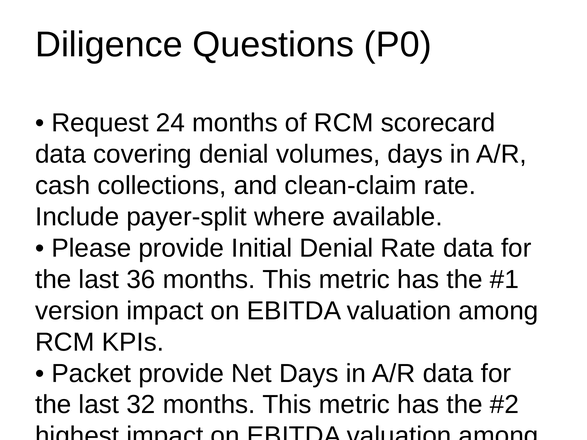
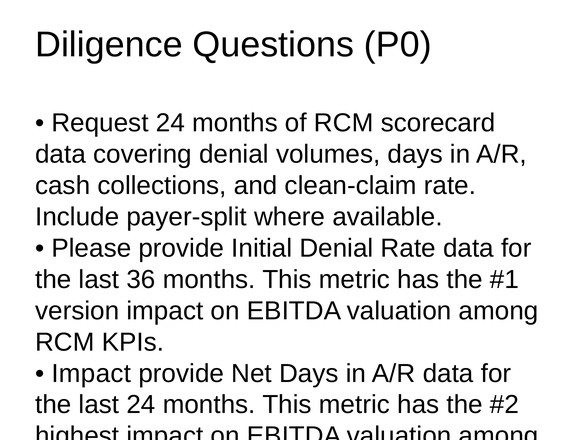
Packet at (91, 374): Packet -> Impact
last 32: 32 -> 24
